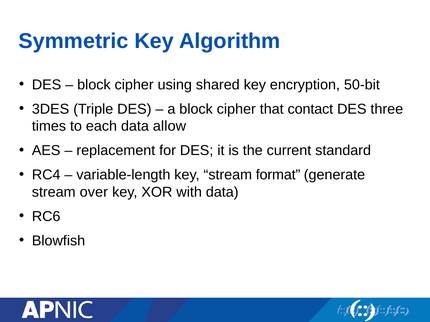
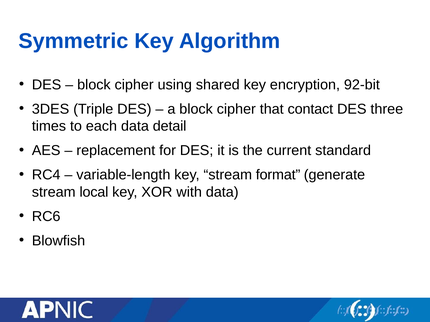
50-bit: 50-bit -> 92-bit
allow: allow -> detail
over: over -> local
